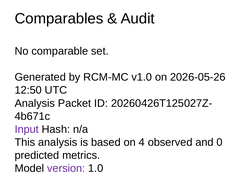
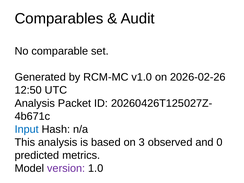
2026-05-26: 2026-05-26 -> 2026-02-26
Input colour: purple -> blue
4: 4 -> 3
